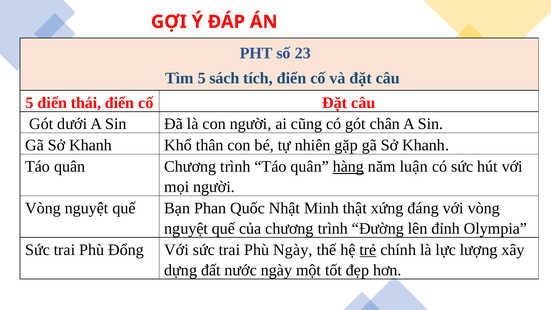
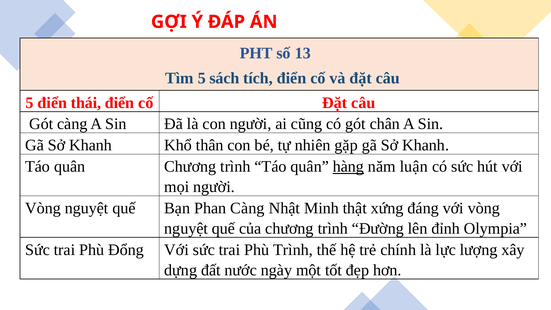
23: 23 -> 13
Gót dưới: dưới -> càng
Phan Quốc: Quốc -> Càng
Phù Ngày: Ngày -> Trình
trẻ underline: present -> none
